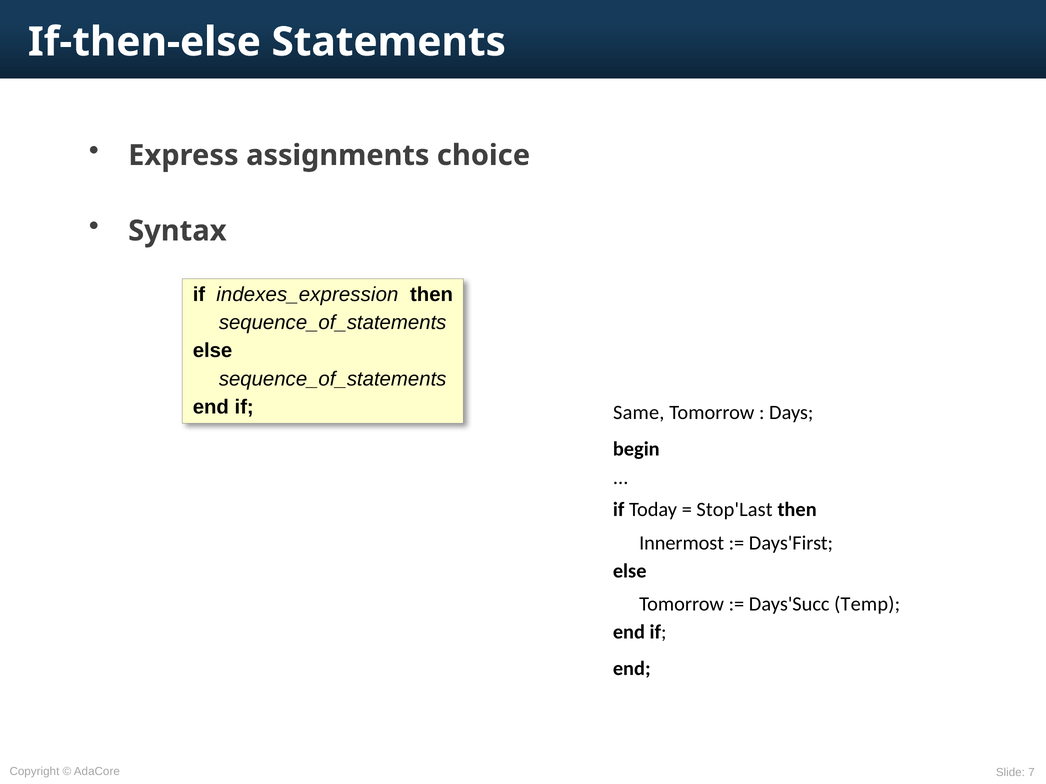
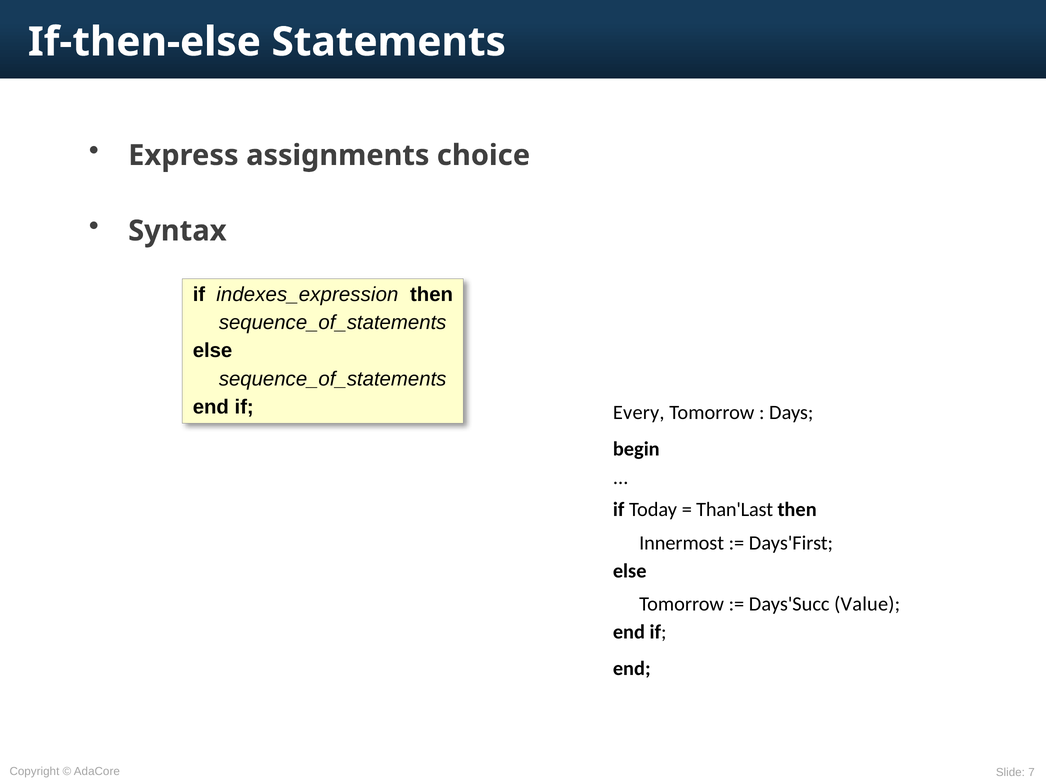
Same: Same -> Every
Stop'Last: Stop'Last -> Than'Last
Temp: Temp -> Value
